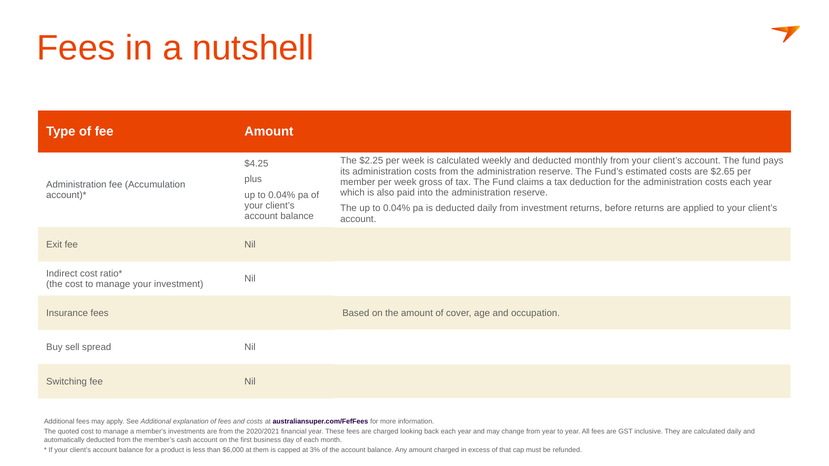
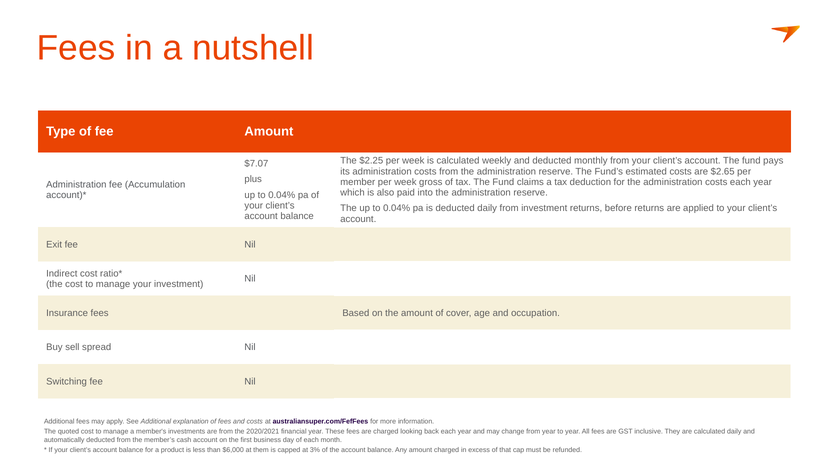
$4.25: $4.25 -> $7.07
